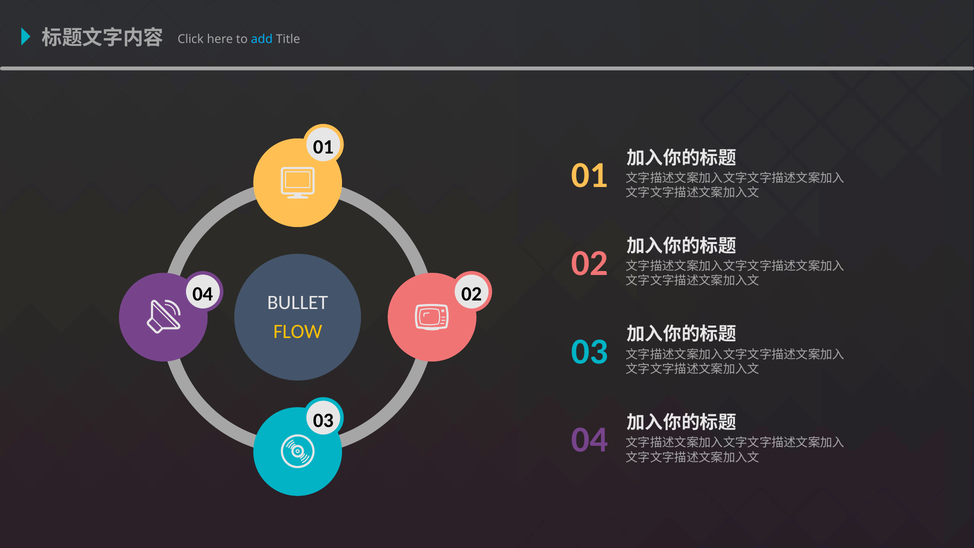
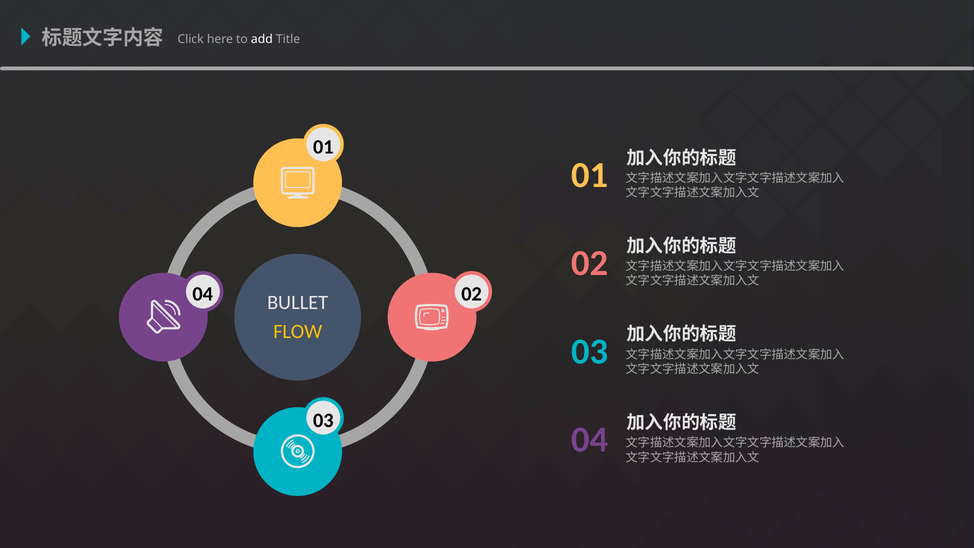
add colour: light blue -> white
